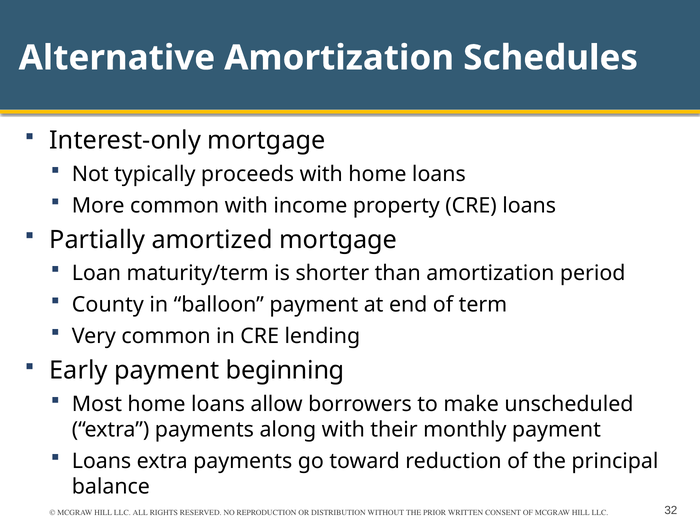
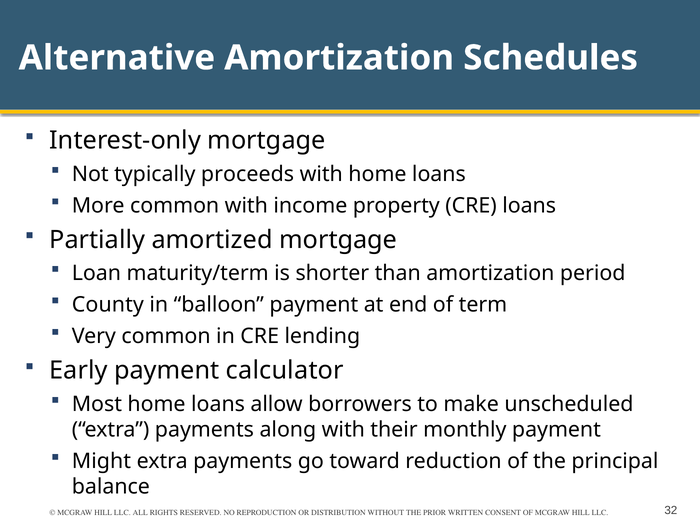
beginning: beginning -> calculator
Loans at (102, 461): Loans -> Might
